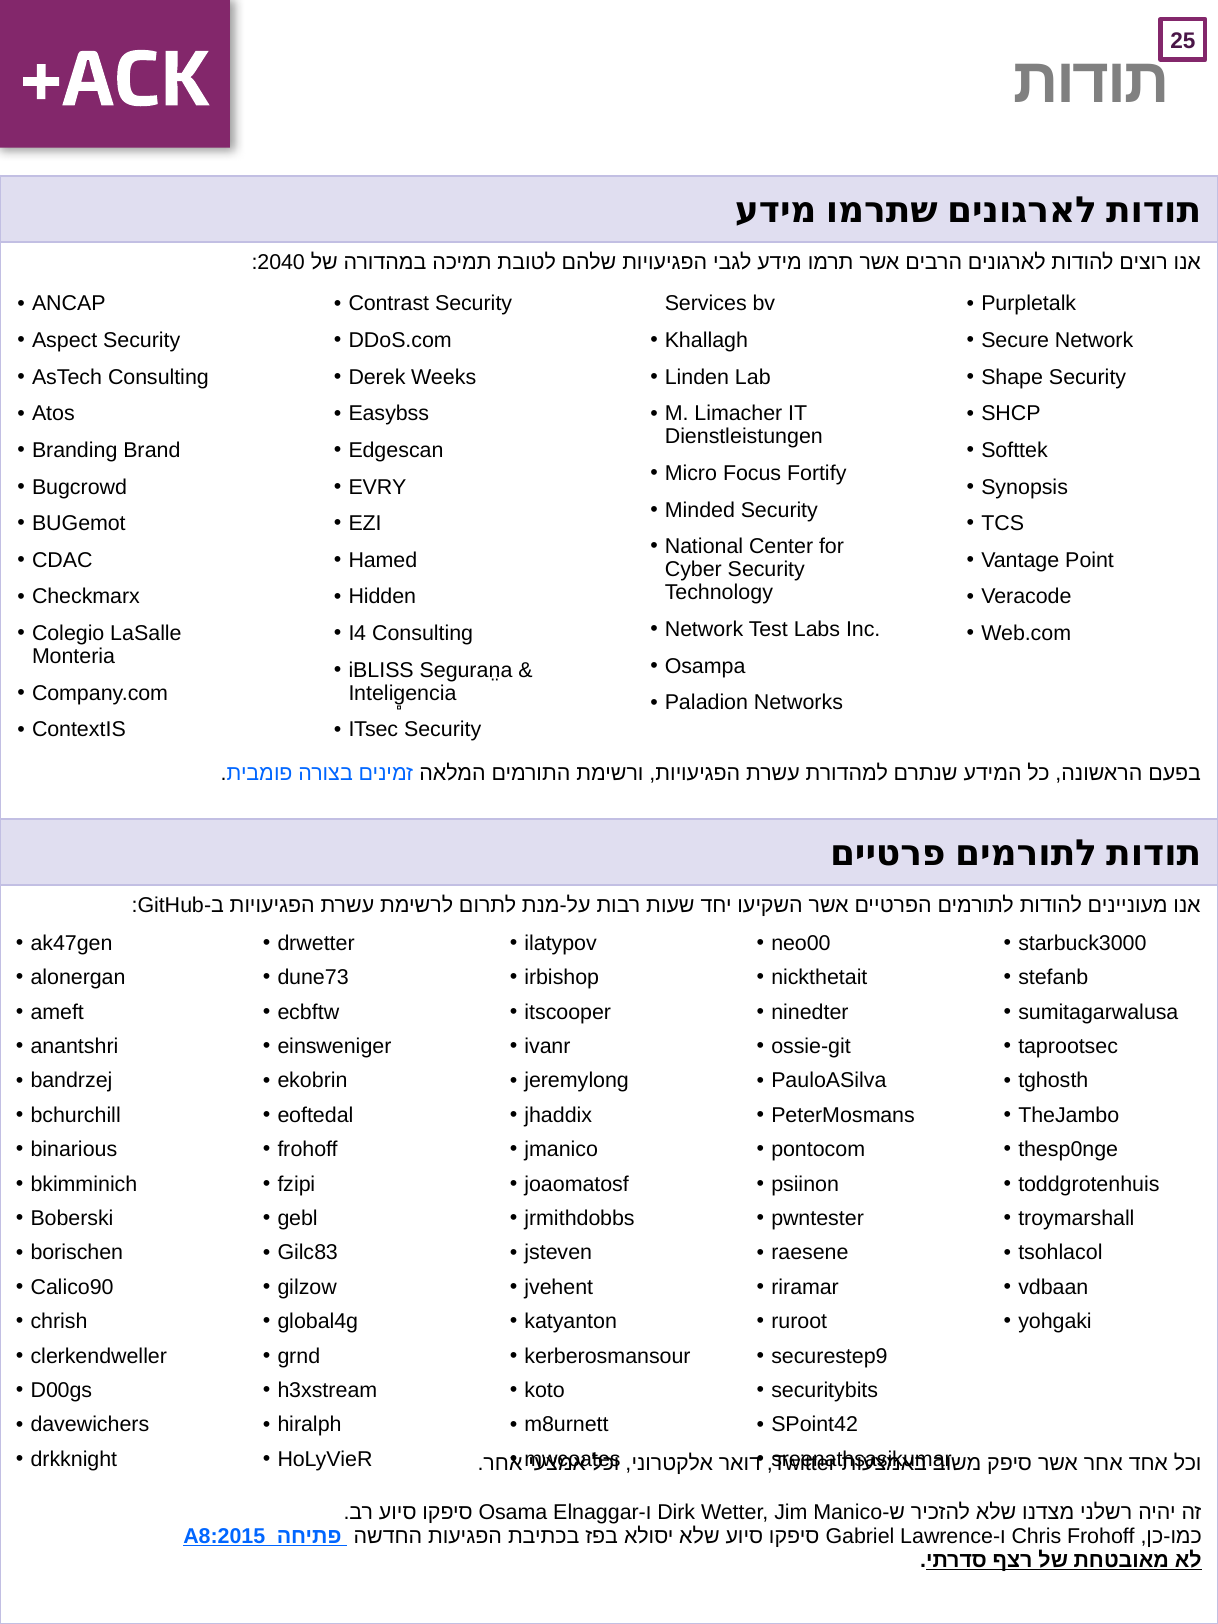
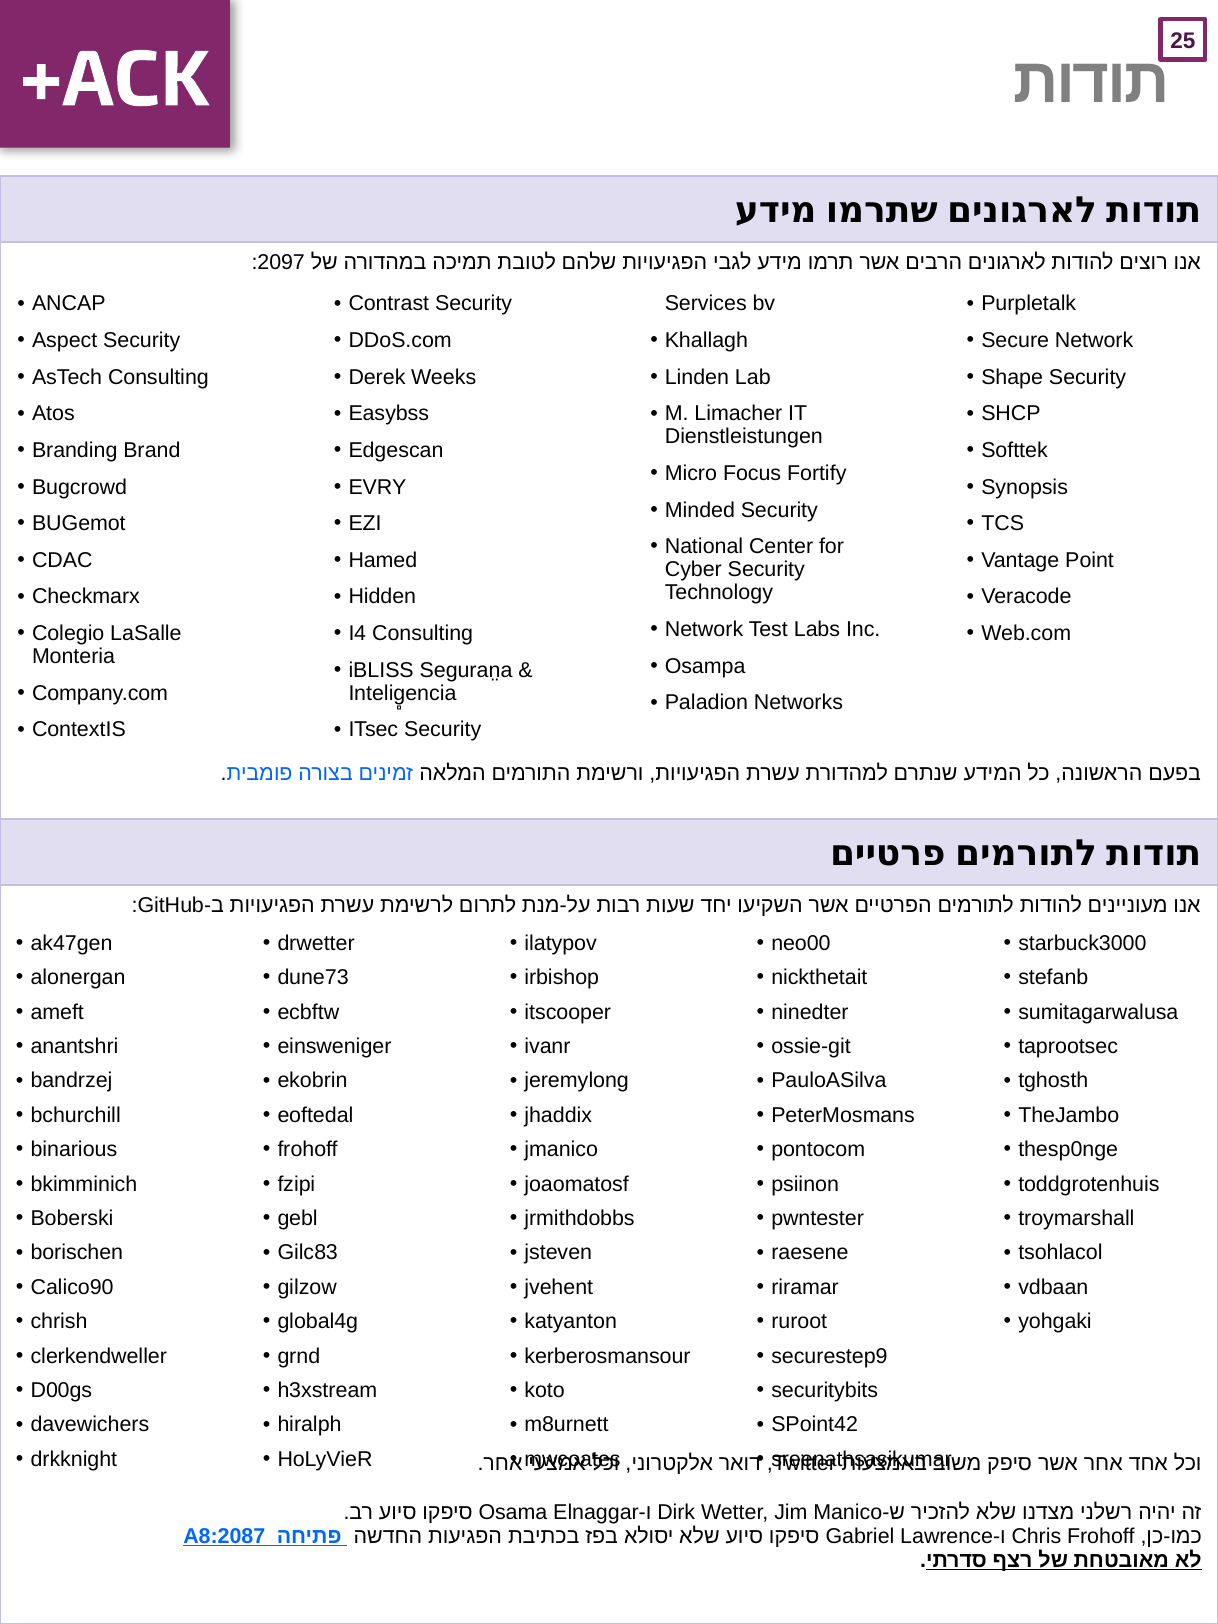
2040: 2040 -> 2097
A8:2015: A8:2015 -> A8:2087
